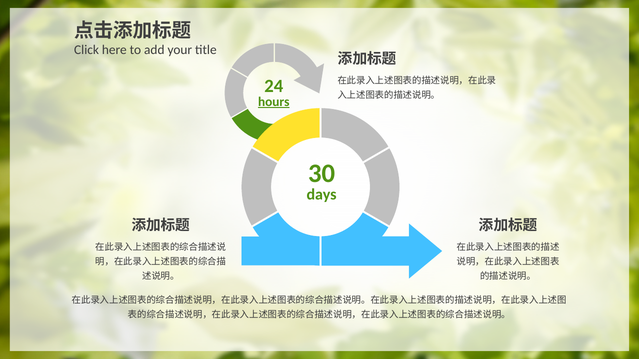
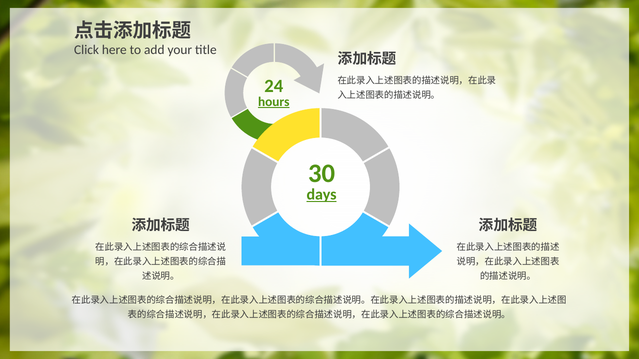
days underline: none -> present
